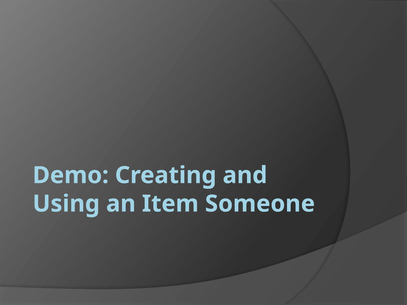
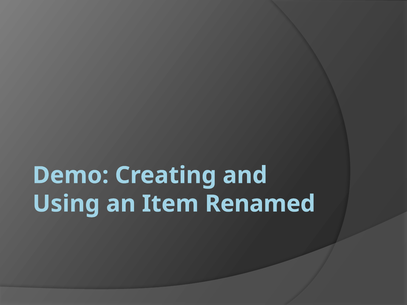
Someone: Someone -> Renamed
